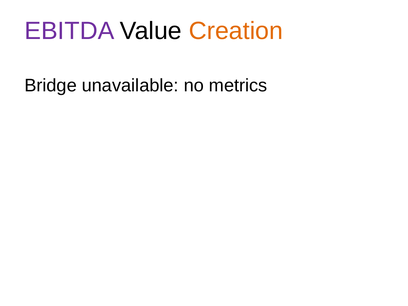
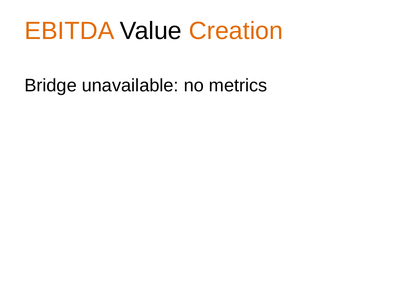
EBITDA colour: purple -> orange
